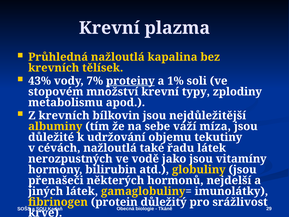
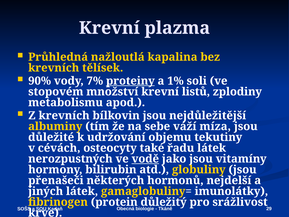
43%: 43% -> 90%
typy: typy -> listů
cévách nažloutlá: nažloutlá -> osteocyty
vodě underline: none -> present
